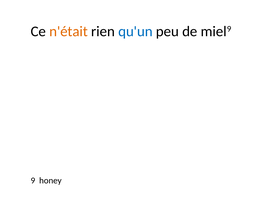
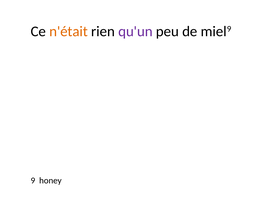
qu'un colour: blue -> purple
